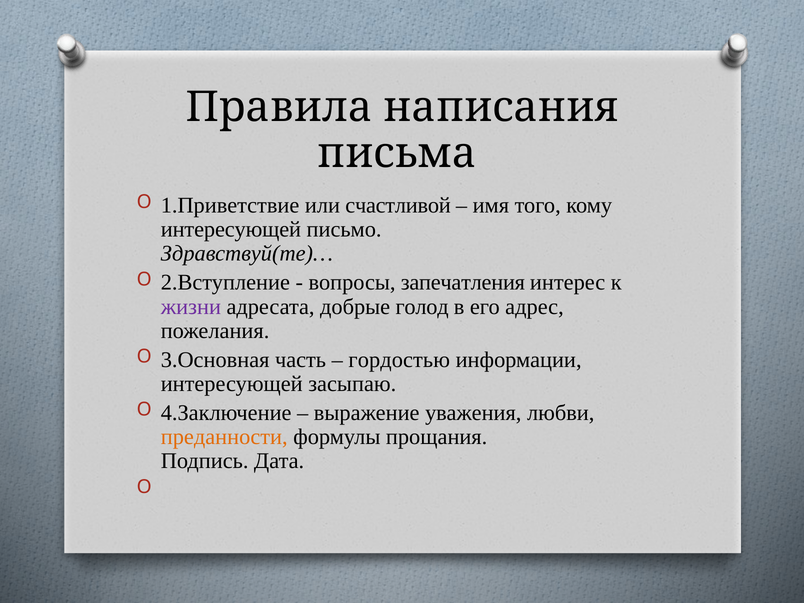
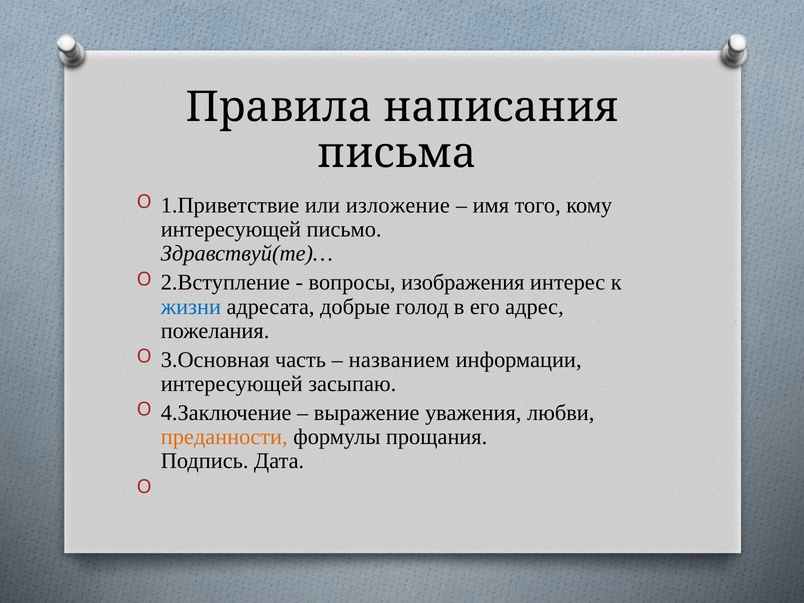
счастливой: счастливой -> изложение
запечатления: запечатления -> изображения
жизни colour: purple -> blue
гордостью: гордостью -> названием
